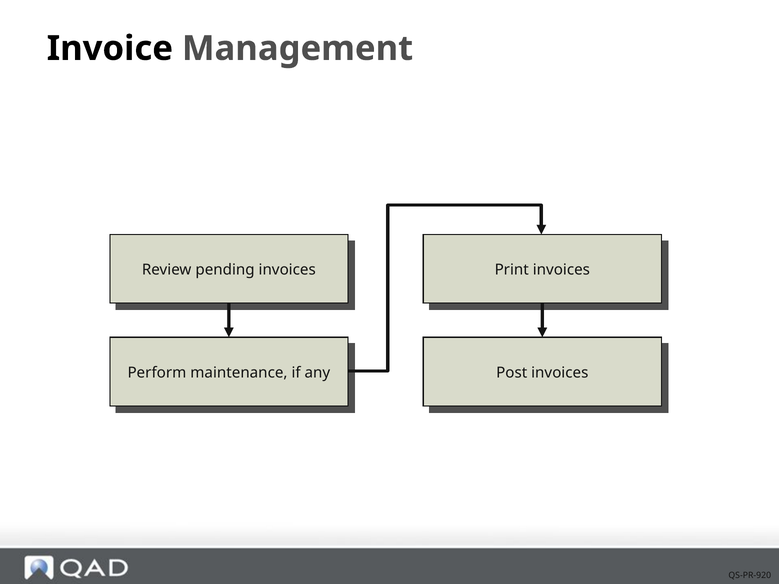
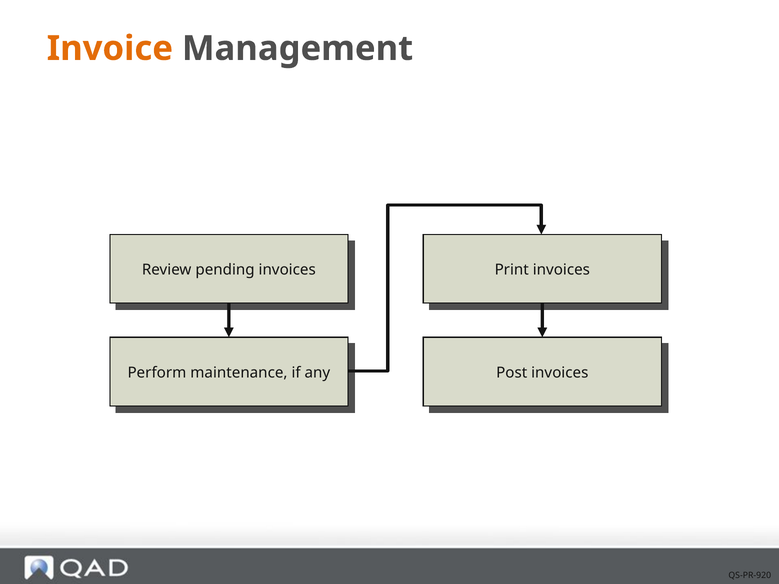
Invoice colour: black -> orange
